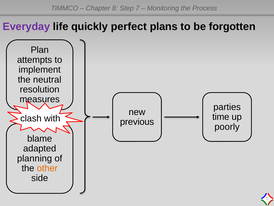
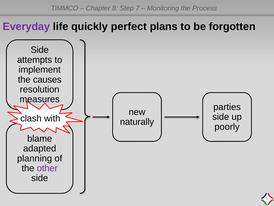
Plan at (40, 50): Plan -> Side
neutral: neutral -> causes
time at (221, 117): time -> side
previous: previous -> naturally
other colour: orange -> purple
